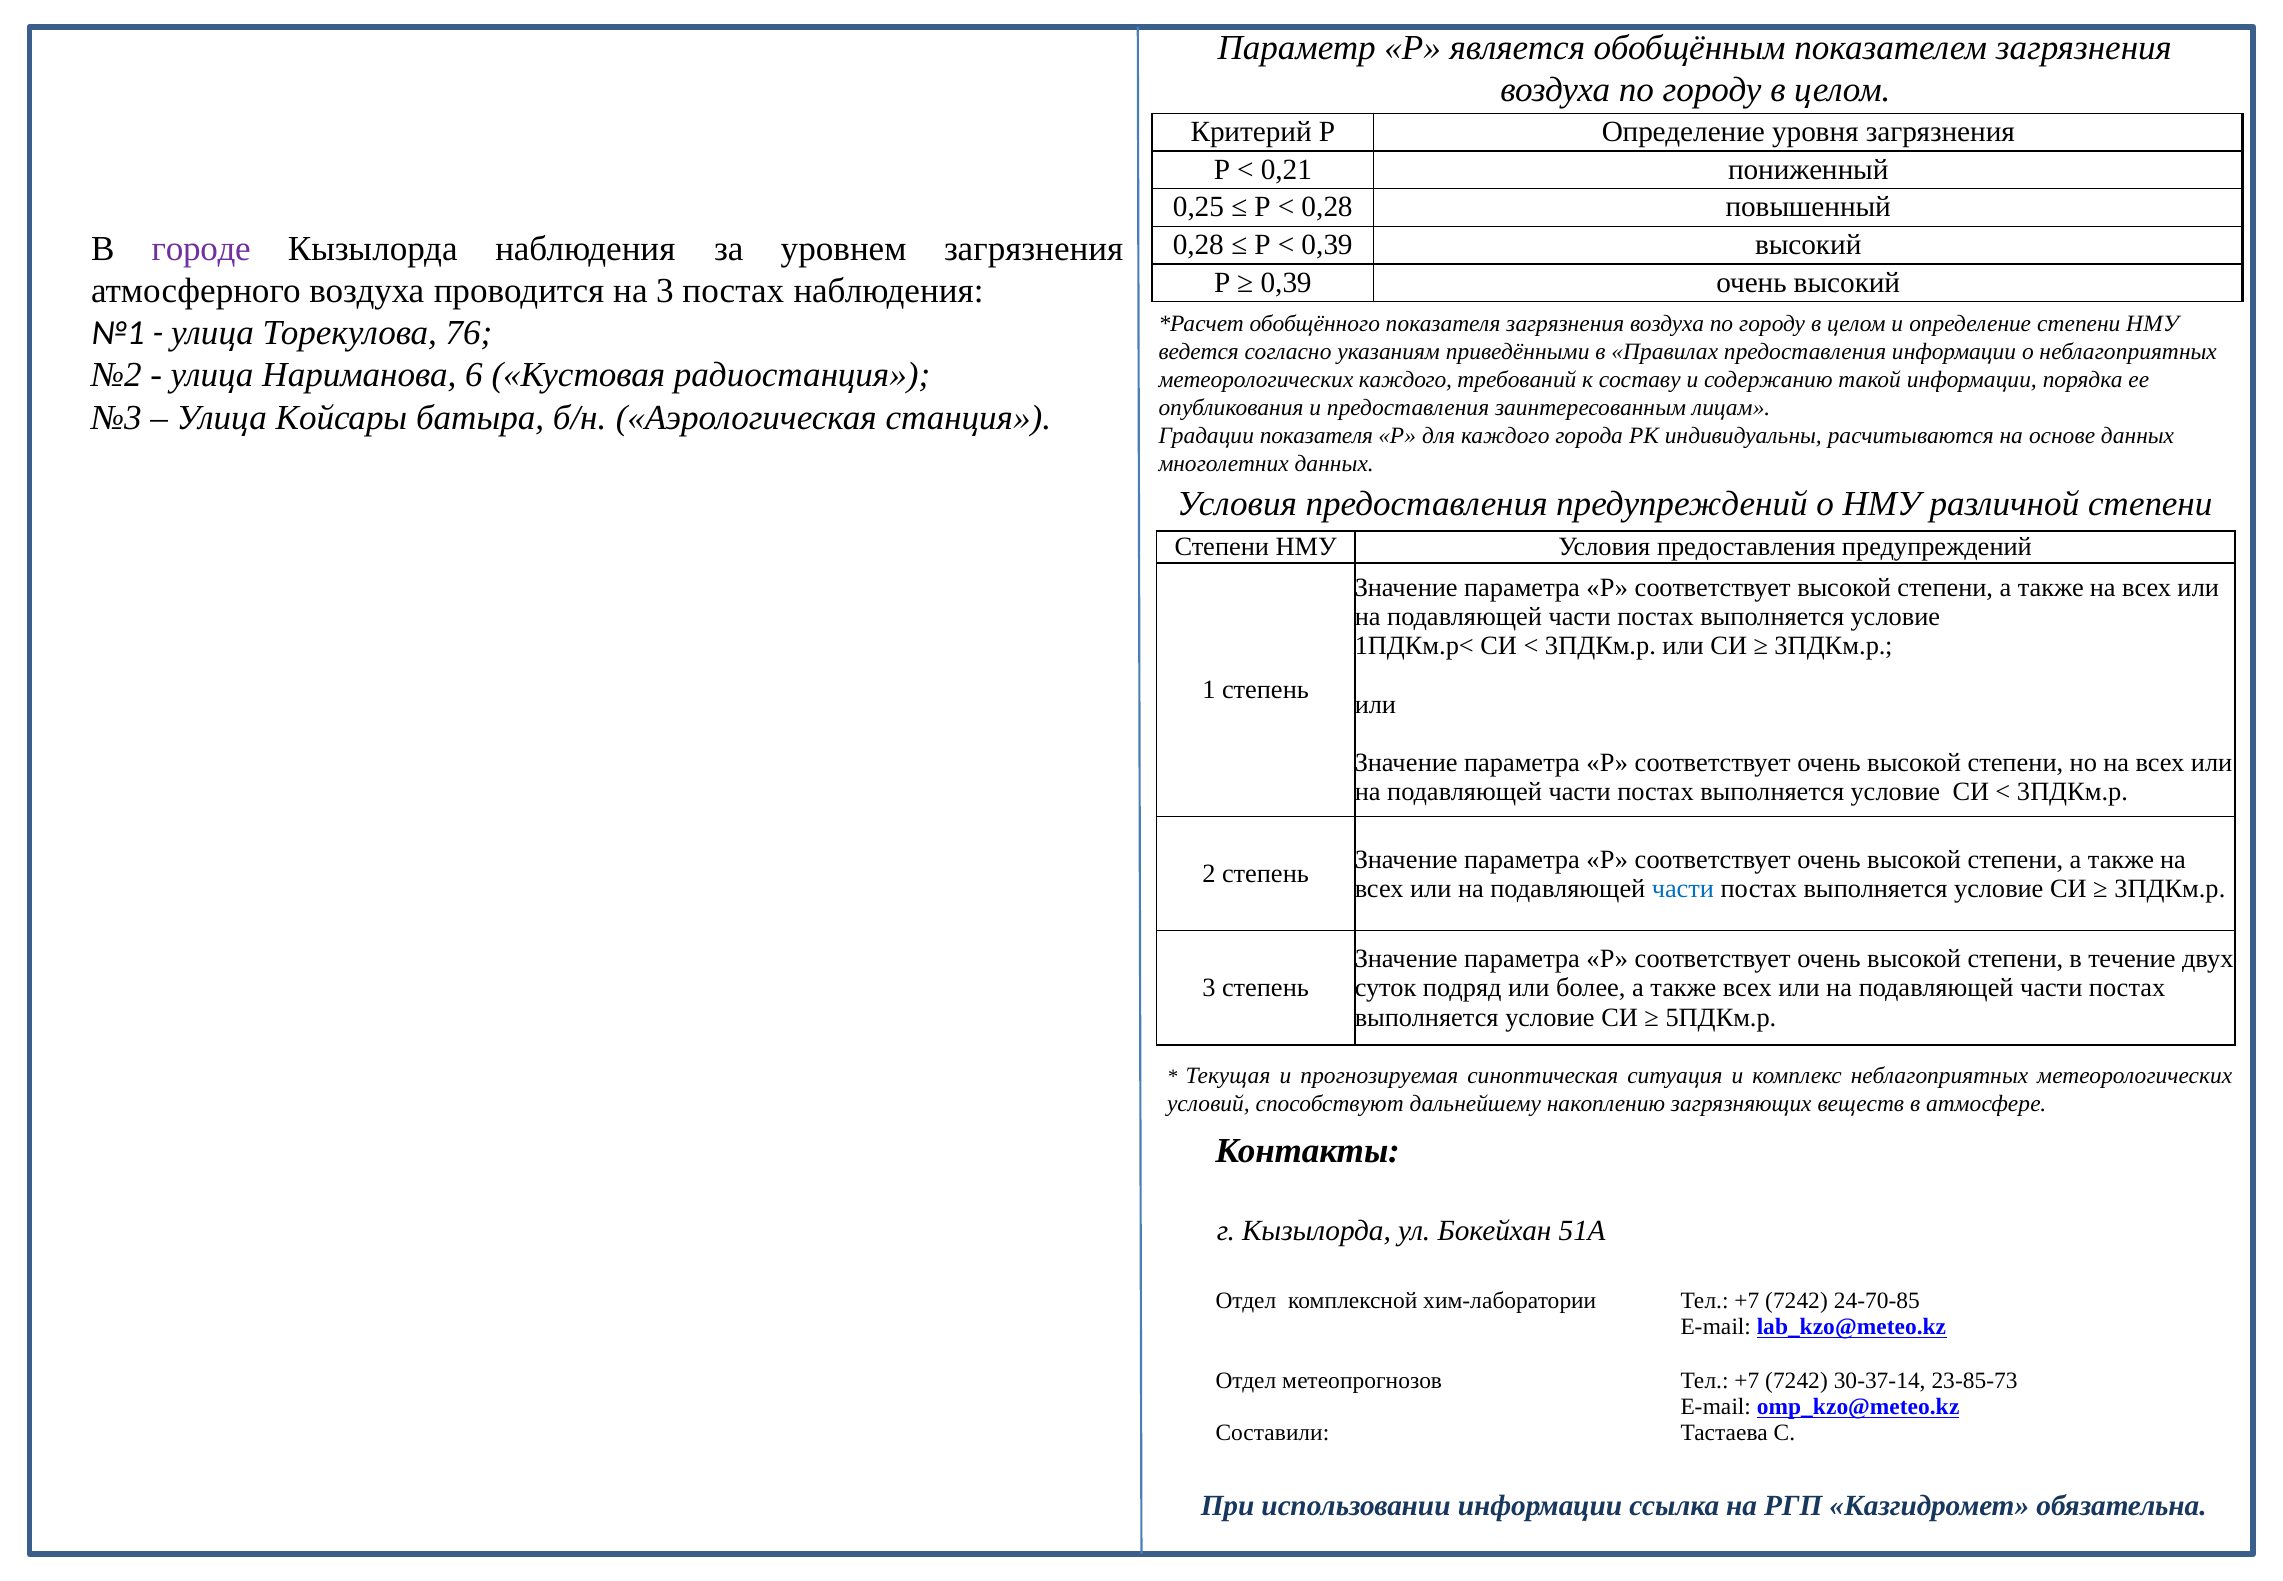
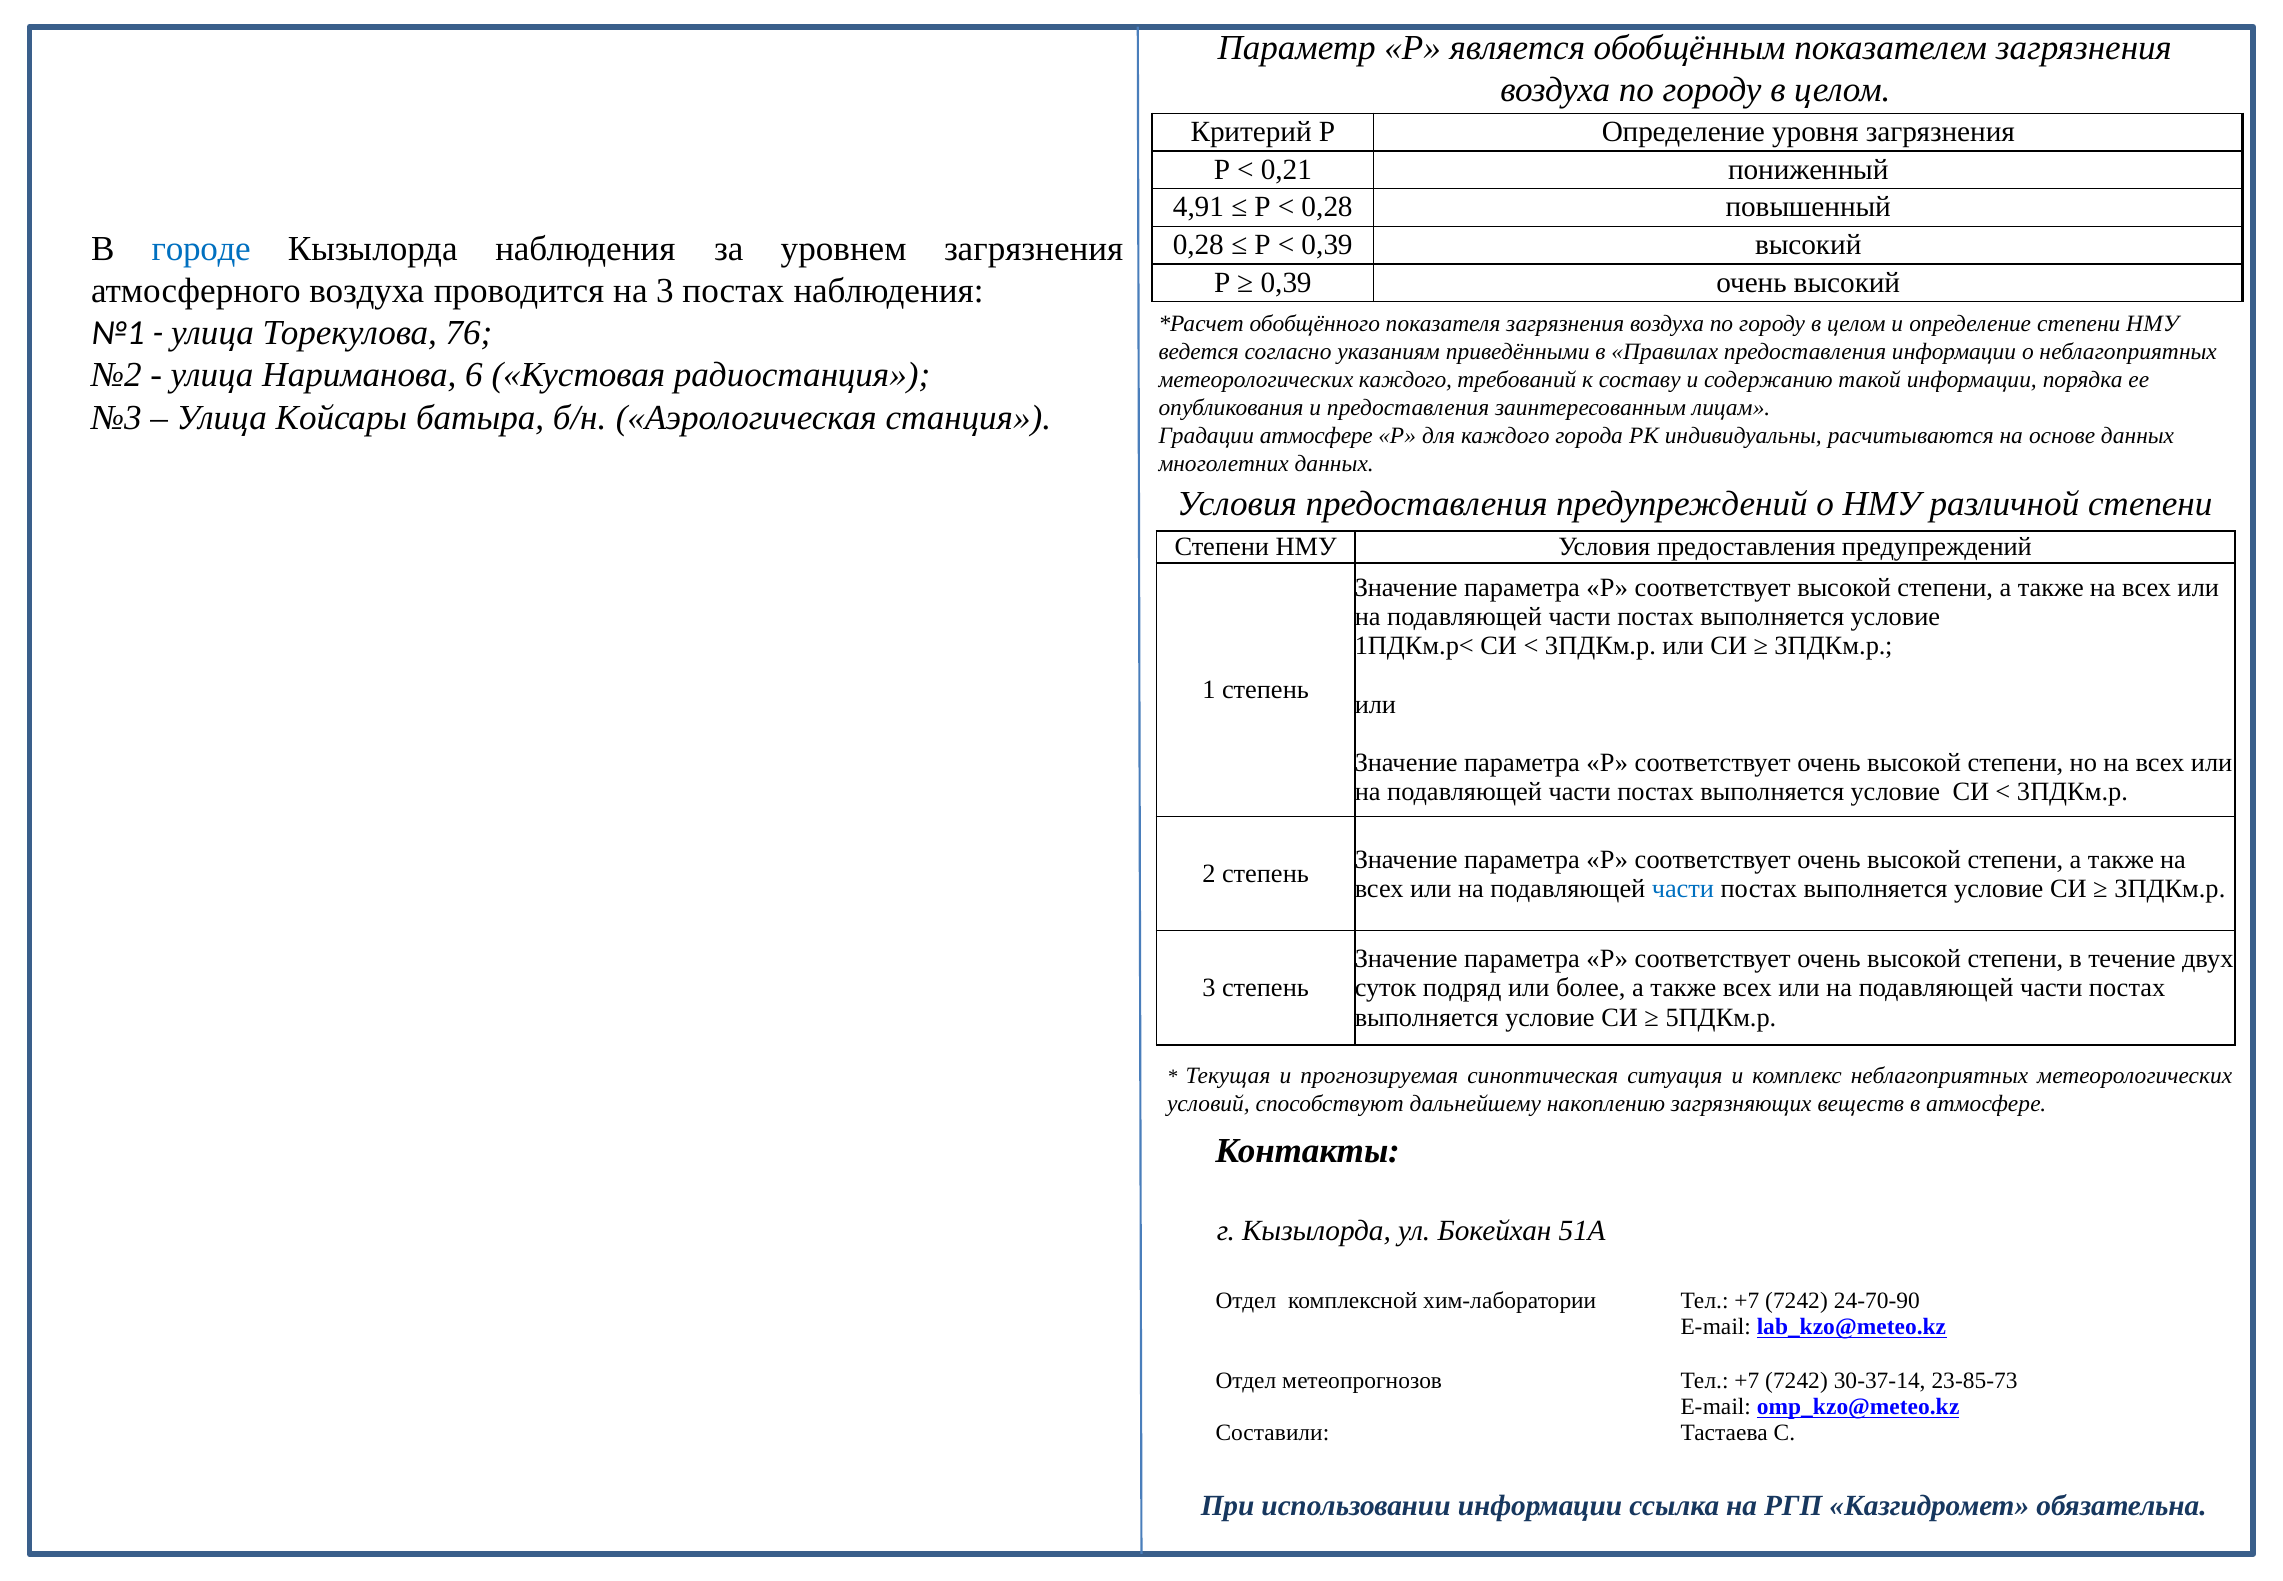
0,25: 0,25 -> 4,91
городе colour: purple -> blue
Градации показателя: показателя -> атмосфере
24-70-85: 24-70-85 -> 24-70-90
